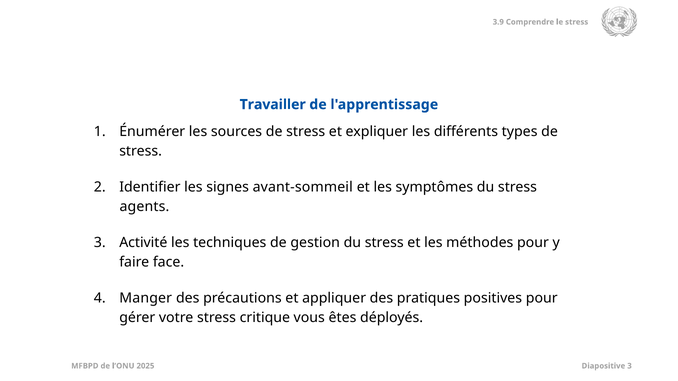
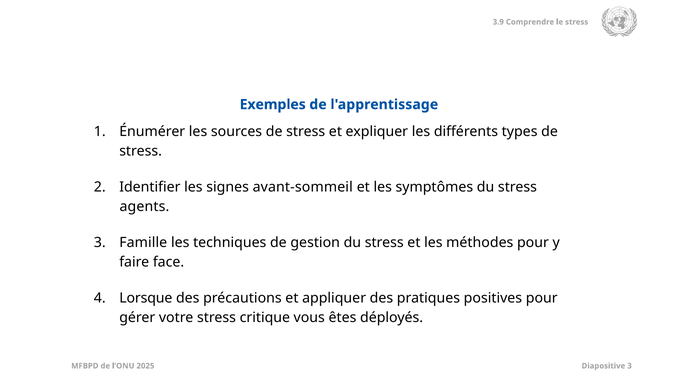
Travailler: Travailler -> Exemples
Activité: Activité -> Famille
Manger: Manger -> Lorsque
